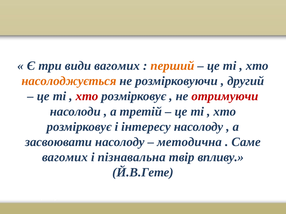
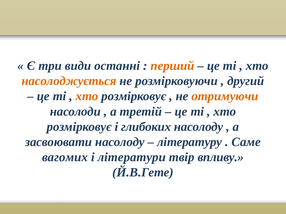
види вагомих: вагомих -> останні
хто at (87, 96) colour: red -> orange
отримуючи colour: red -> orange
інтересу: інтересу -> глибоких
методична: методична -> літературу
пізнавальна: пізнавальна -> літератури
